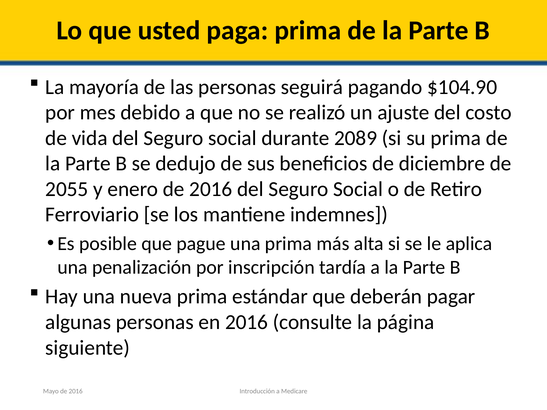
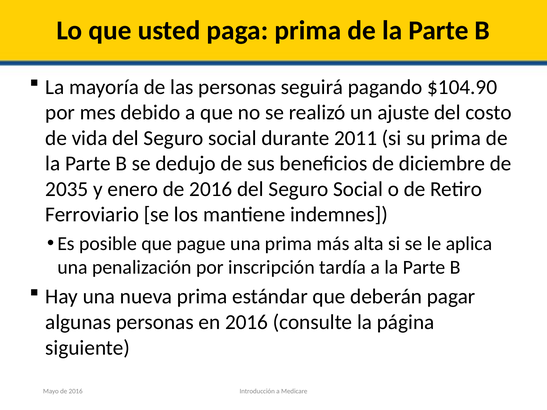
2089: 2089 -> 2011
2055: 2055 -> 2035
